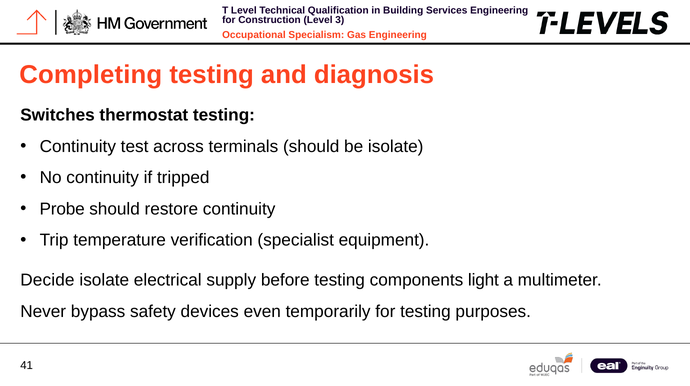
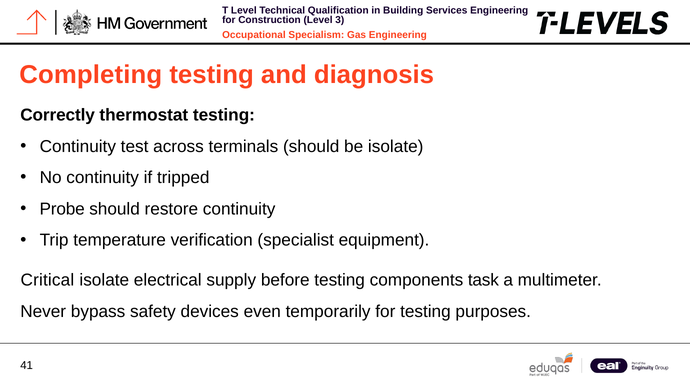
Switches: Switches -> Correctly
Decide: Decide -> Critical
light: light -> task
